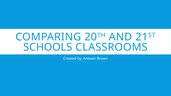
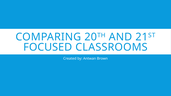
SCHOOLS: SCHOOLS -> FOCUSED
